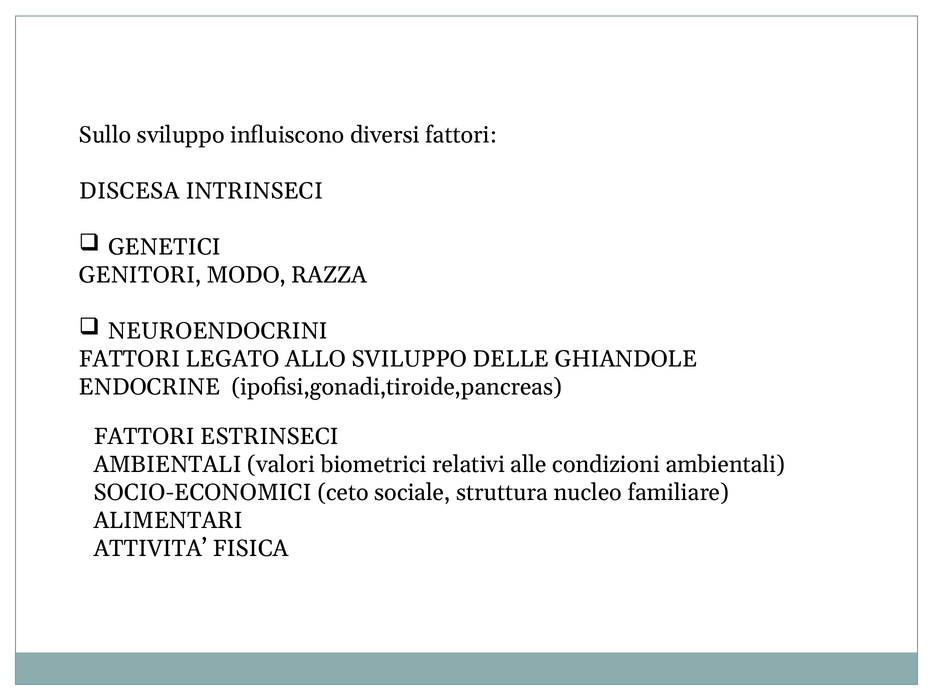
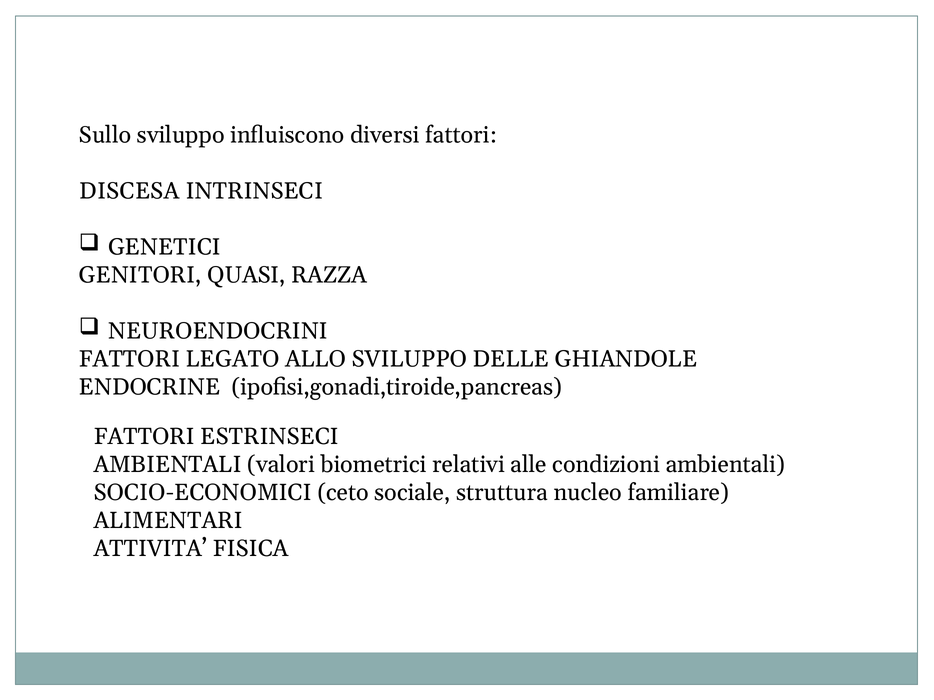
MODO: MODO -> QUASI
